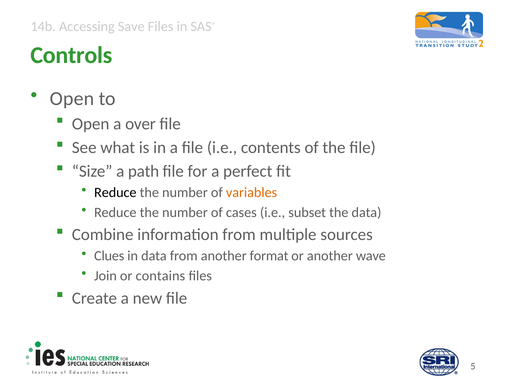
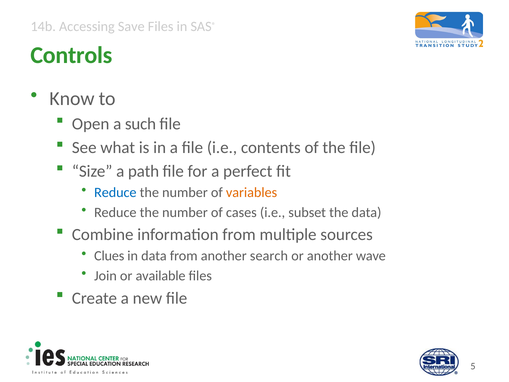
Open at (72, 98): Open -> Know
over: over -> such
Reduce at (115, 192) colour: black -> blue
format: format -> search
contains: contains -> available
